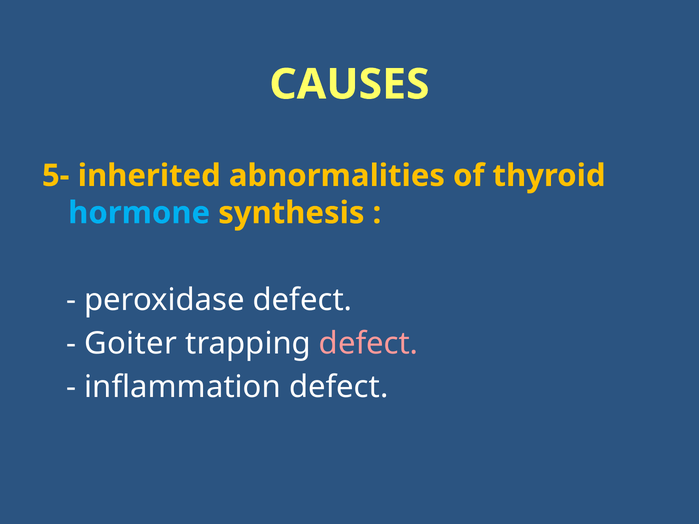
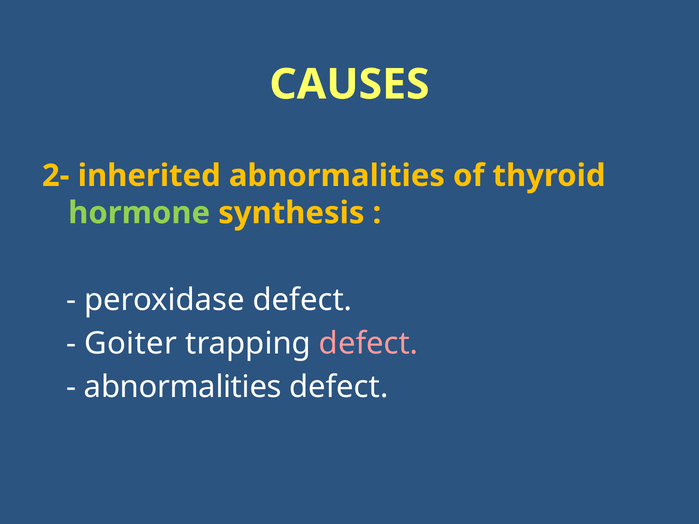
5-: 5- -> 2-
hormone colour: light blue -> light green
inflammation at (183, 387): inflammation -> abnormalities
